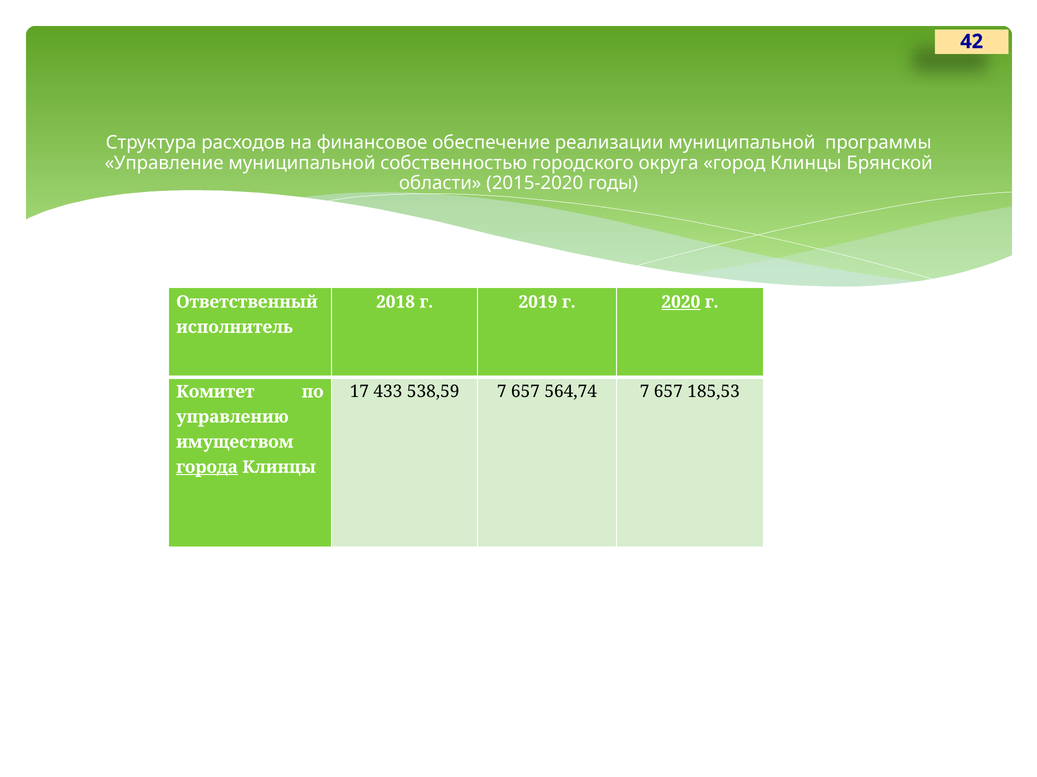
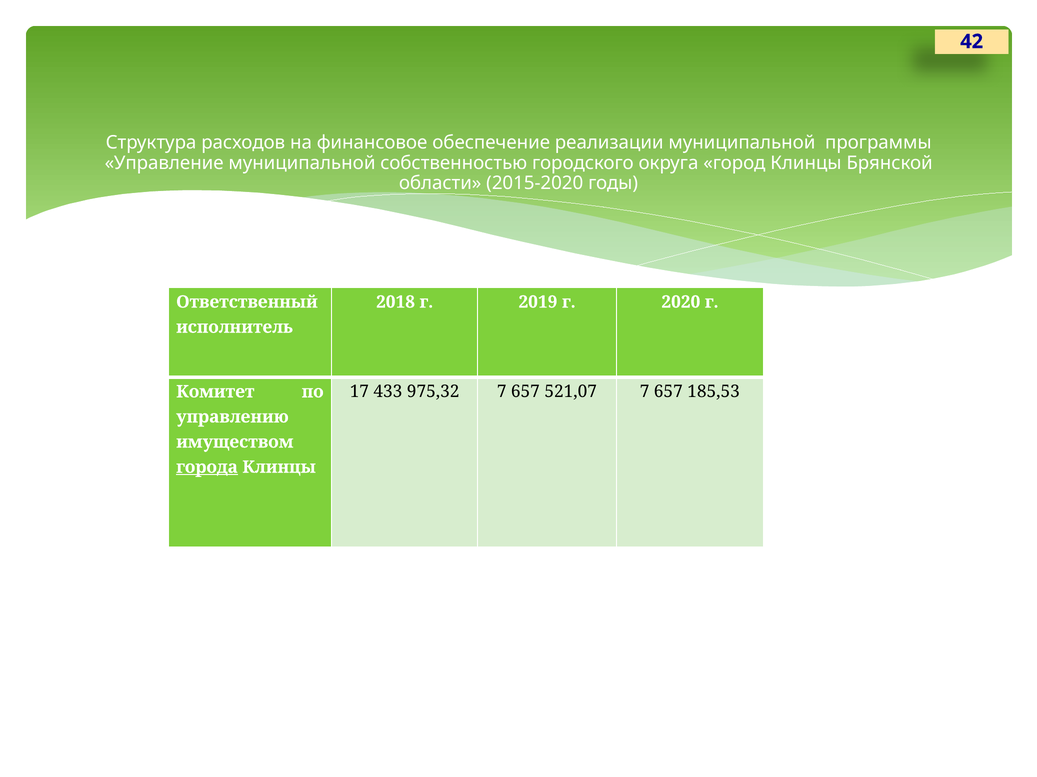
2020 underline: present -> none
538,59: 538,59 -> 975,32
564,74: 564,74 -> 521,07
